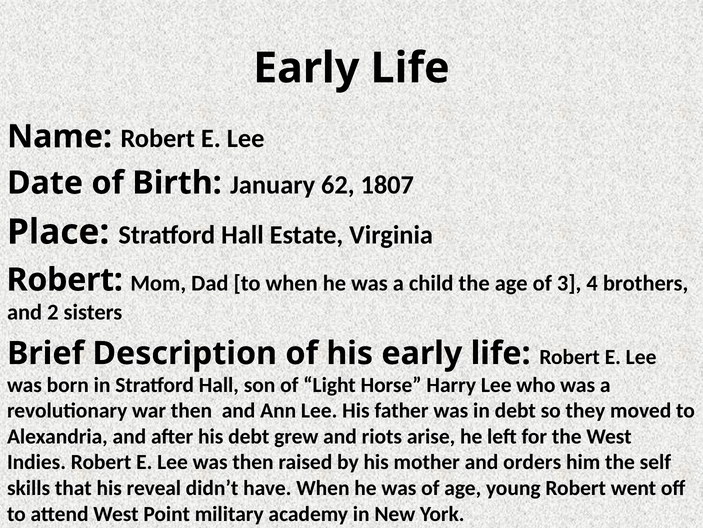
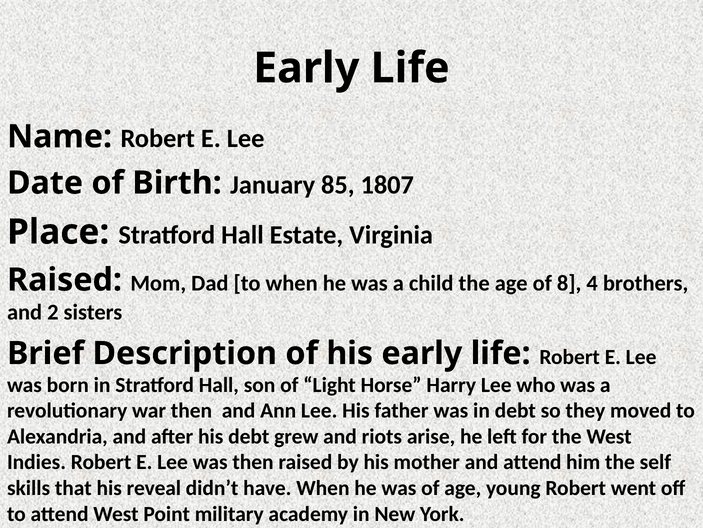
62: 62 -> 85
Robert at (65, 280): Robert -> Raised
3: 3 -> 8
and orders: orders -> attend
